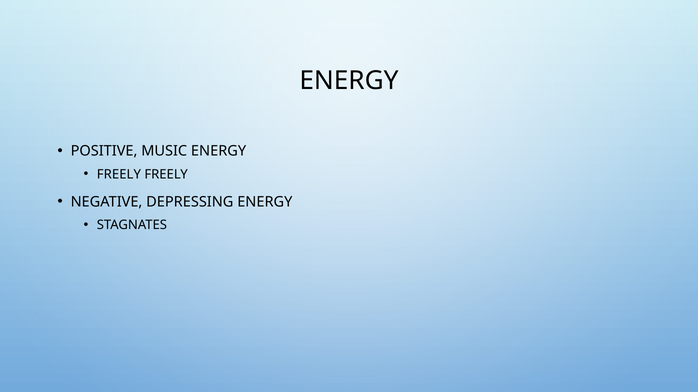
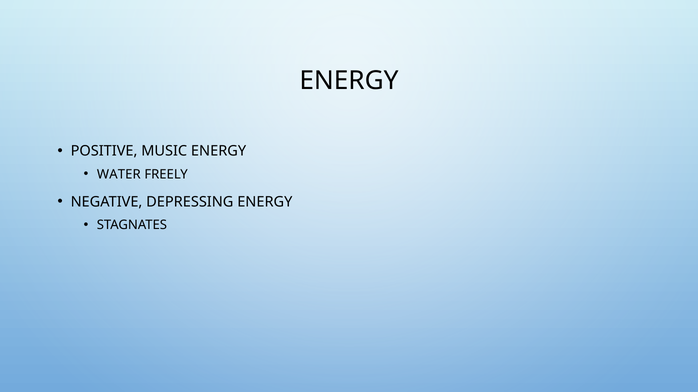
FREELY at (119, 175): FREELY -> WATER
